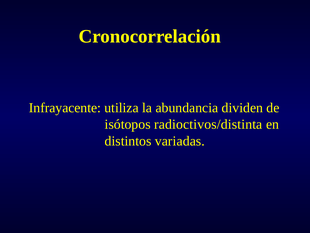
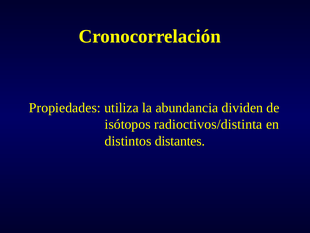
Infrayacente: Infrayacente -> Propiedades
variadas: variadas -> distantes
